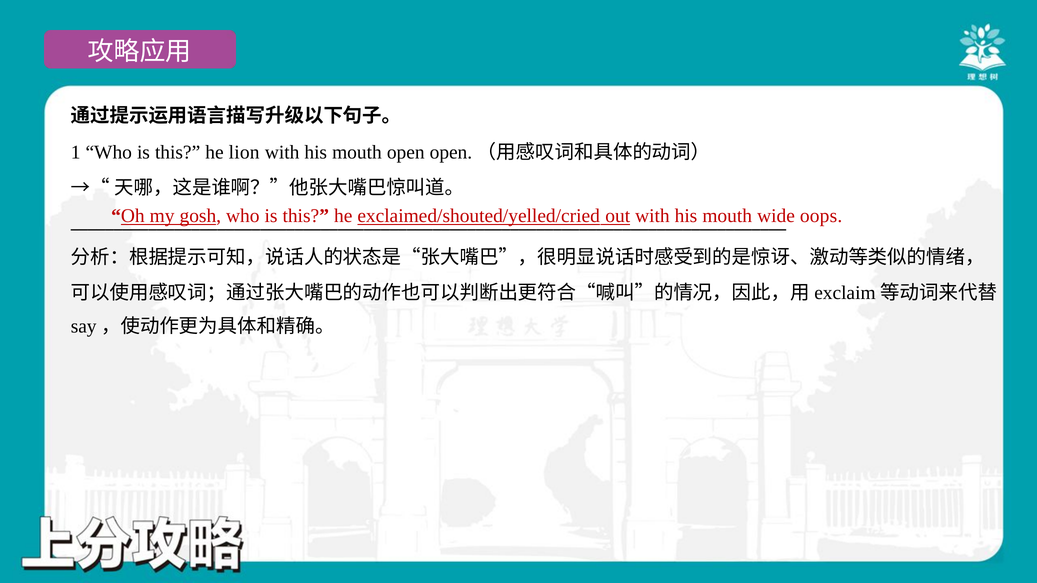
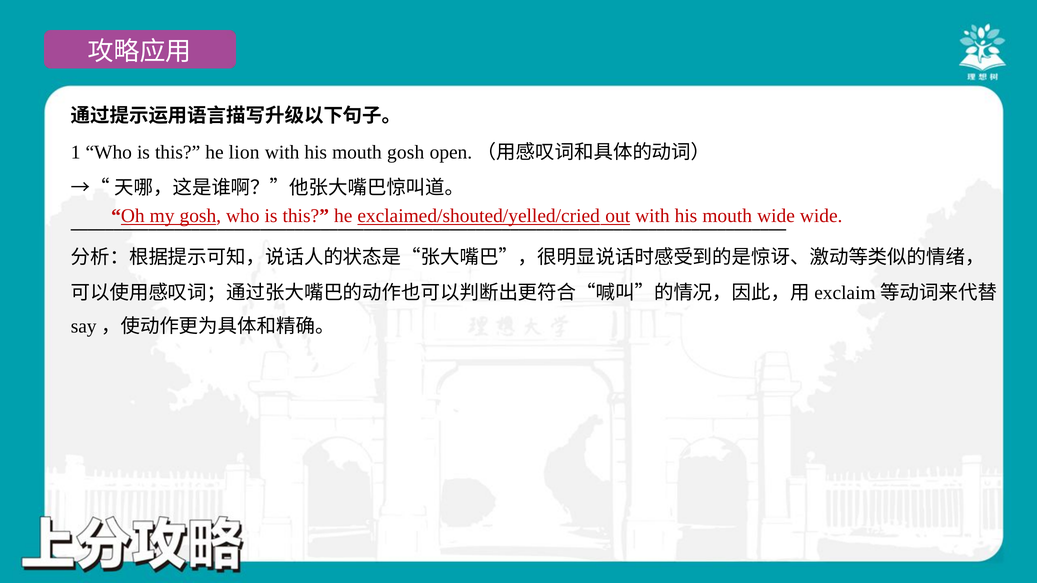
mouth open: open -> gosh
oops at (821, 216): oops -> wide
